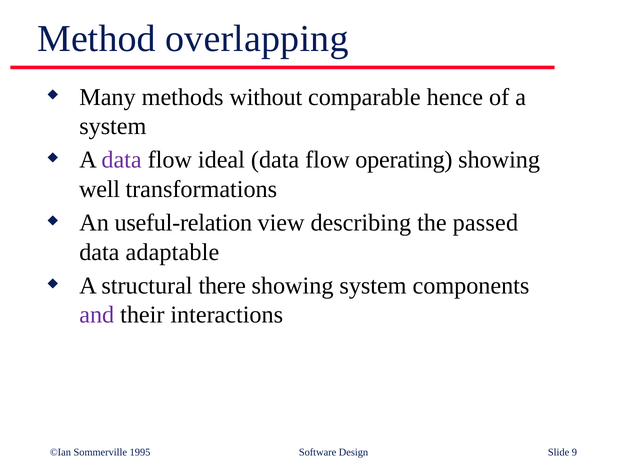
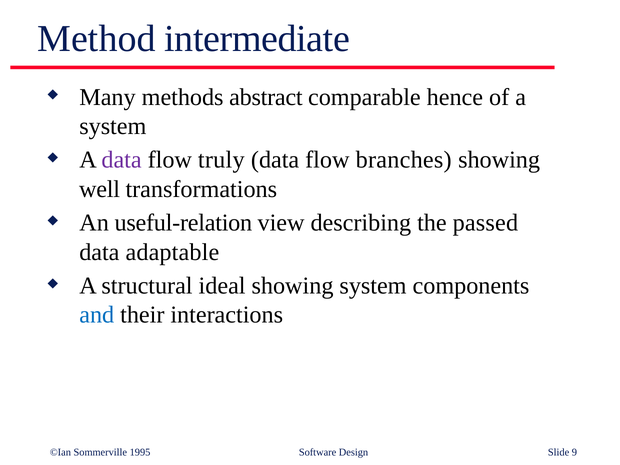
overlapping: overlapping -> intermediate
without: without -> abstract
ideal: ideal -> truly
operating: operating -> branches
there: there -> ideal
and colour: purple -> blue
